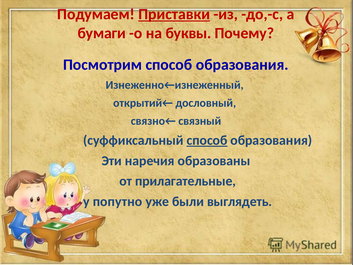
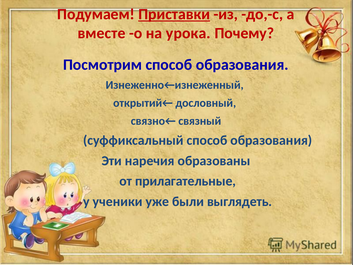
бумаги: бумаги -> вместе
буквы: буквы -> урока
способ at (207, 140) underline: present -> none
попутно: попутно -> ученики
